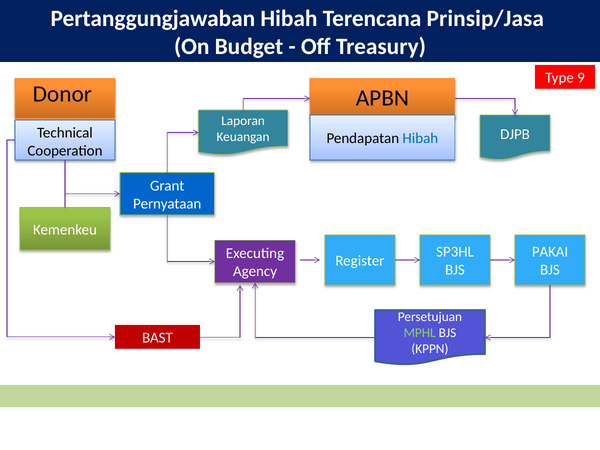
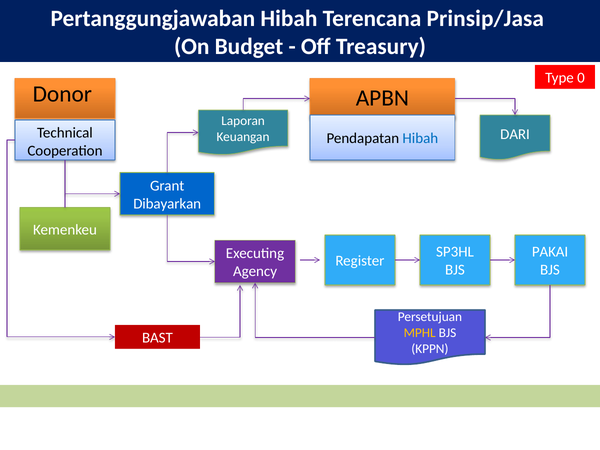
9: 9 -> 0
DJPB: DJPB -> DARI
Pernyataan: Pernyataan -> Dibayarkan
MPHL colour: light green -> yellow
